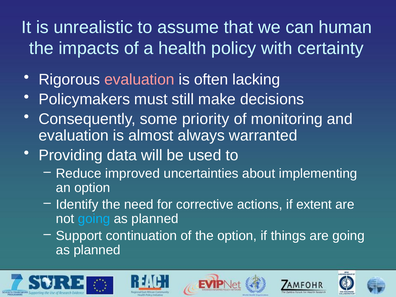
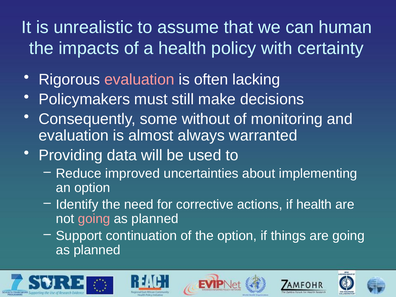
priority: priority -> without
if extent: extent -> health
going at (94, 219) colour: light blue -> pink
